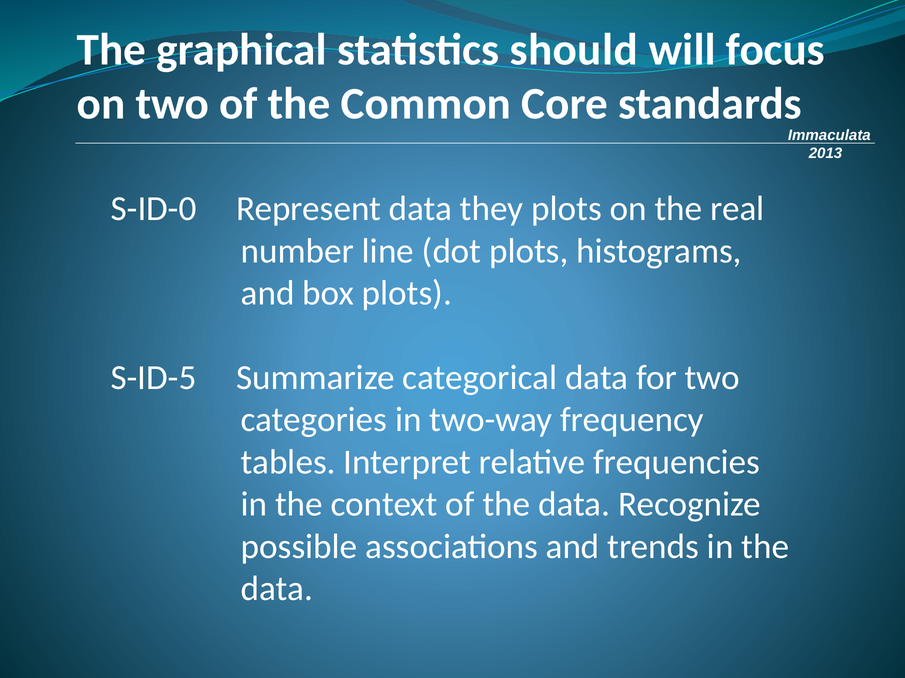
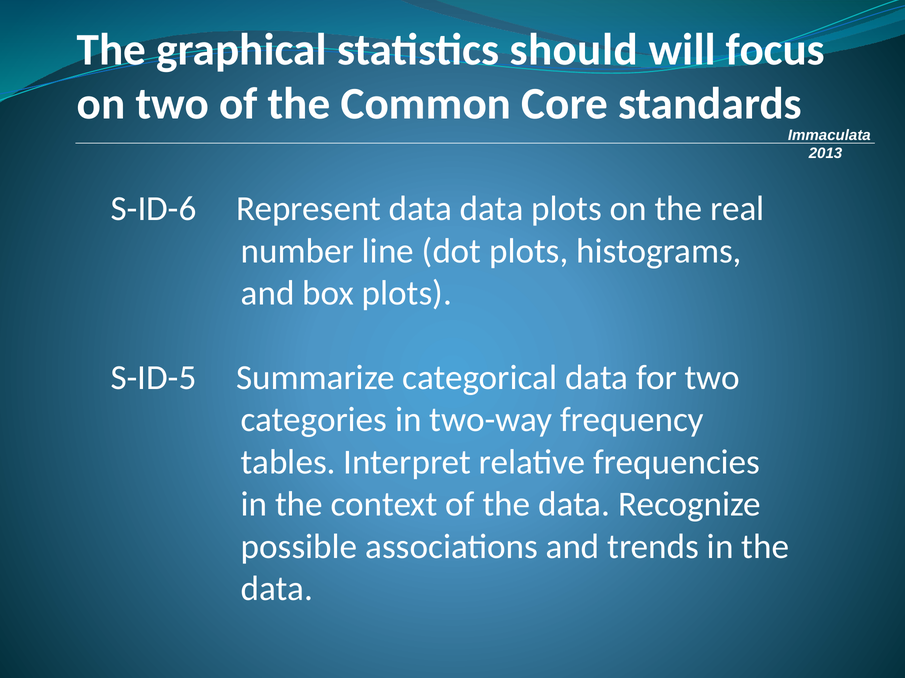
S-ID-0: S-ID-0 -> S-ID-6
data they: they -> data
